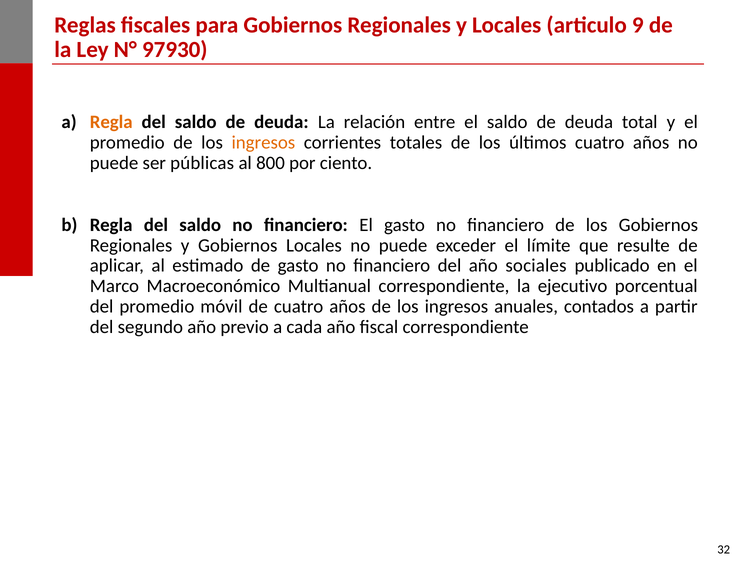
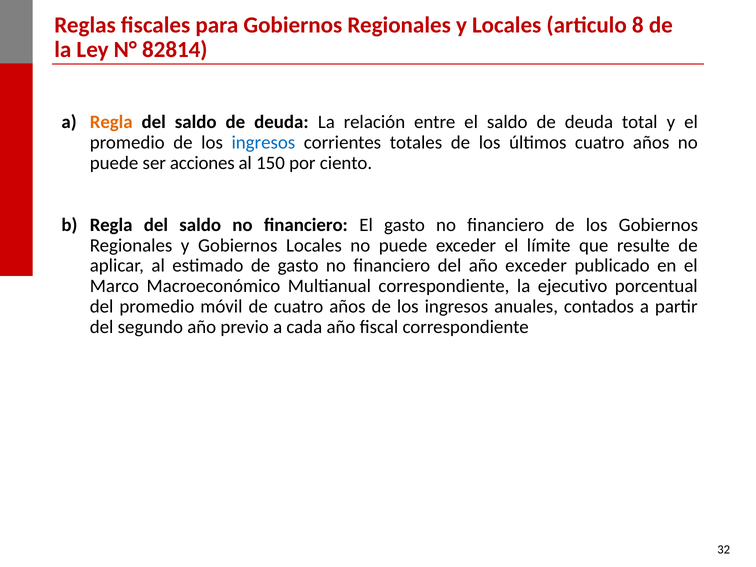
9: 9 -> 8
97930: 97930 -> 82814
ingresos at (263, 143) colour: orange -> blue
públicas: públicas -> acciones
800: 800 -> 150
año sociales: sociales -> exceder
